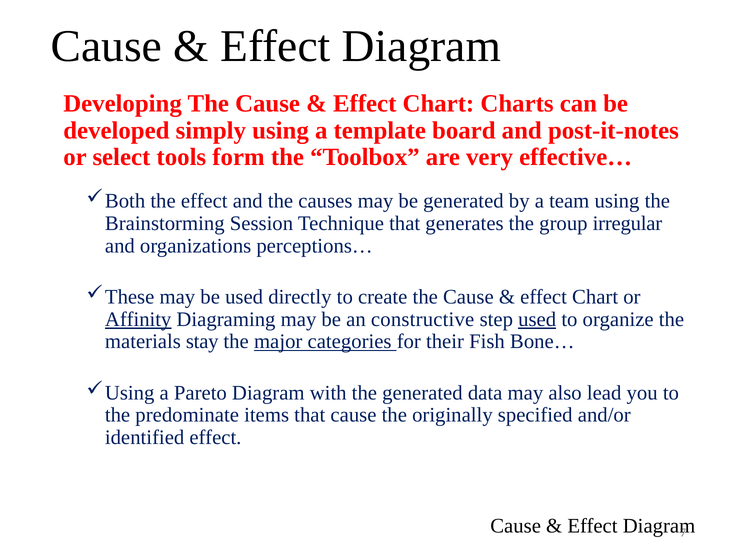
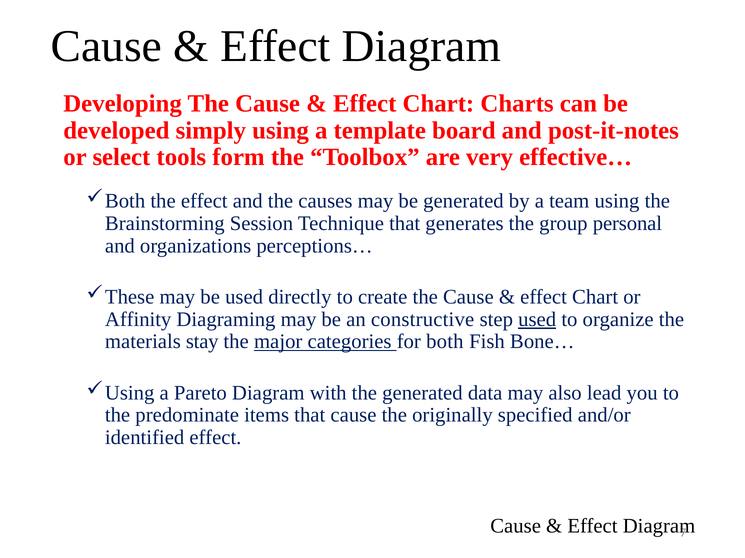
irregular: irregular -> personal
Affinity underline: present -> none
their: their -> both
